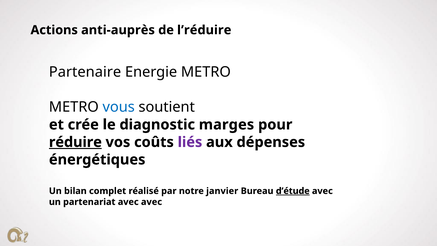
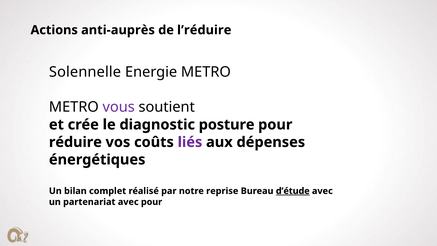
Partenaire: Partenaire -> Solennelle
vous colour: blue -> purple
marges: marges -> posture
réduire underline: present -> none
janvier: janvier -> reprise
avec avec: avec -> pour
